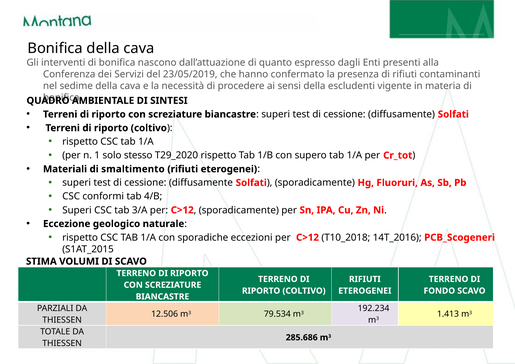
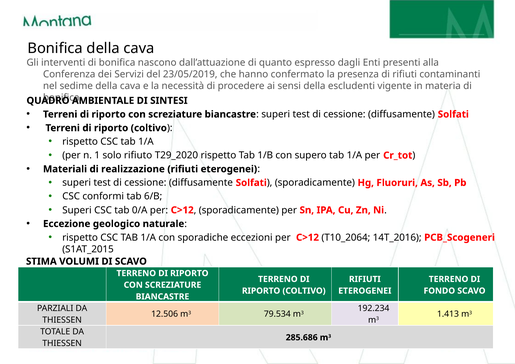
stesso: stesso -> rifiuto
smaltimento: smaltimento -> realizzazione
4/B: 4/B -> 6/B
3/A: 3/A -> 0/A
T10_2018: T10_2018 -> T10_2064
